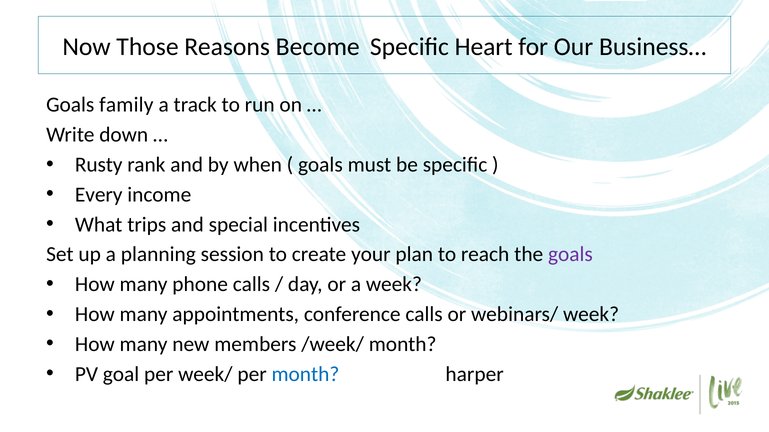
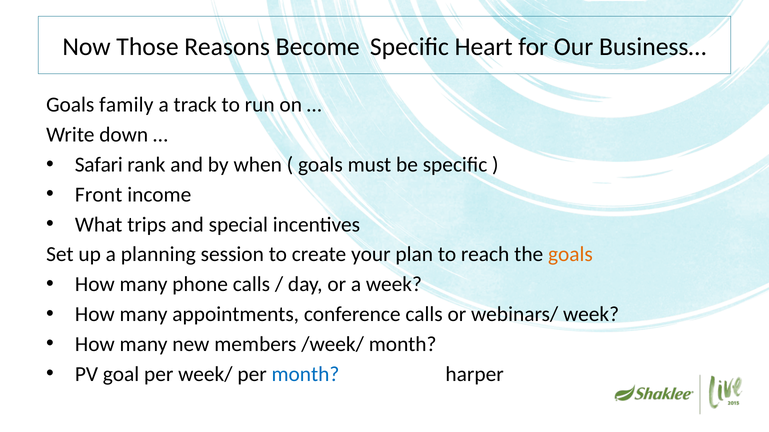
Rusty: Rusty -> Safari
Every: Every -> Front
goals at (570, 255) colour: purple -> orange
